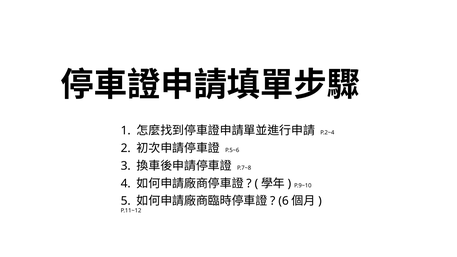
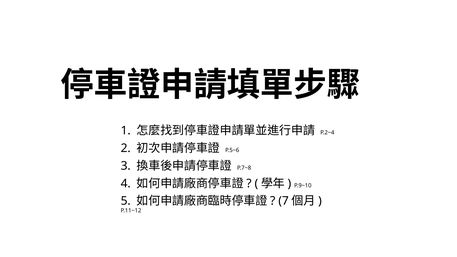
6: 6 -> 7
